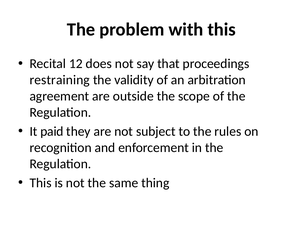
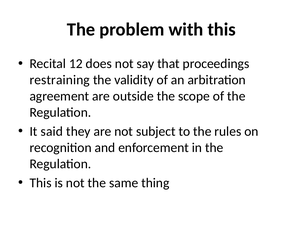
paid: paid -> said
